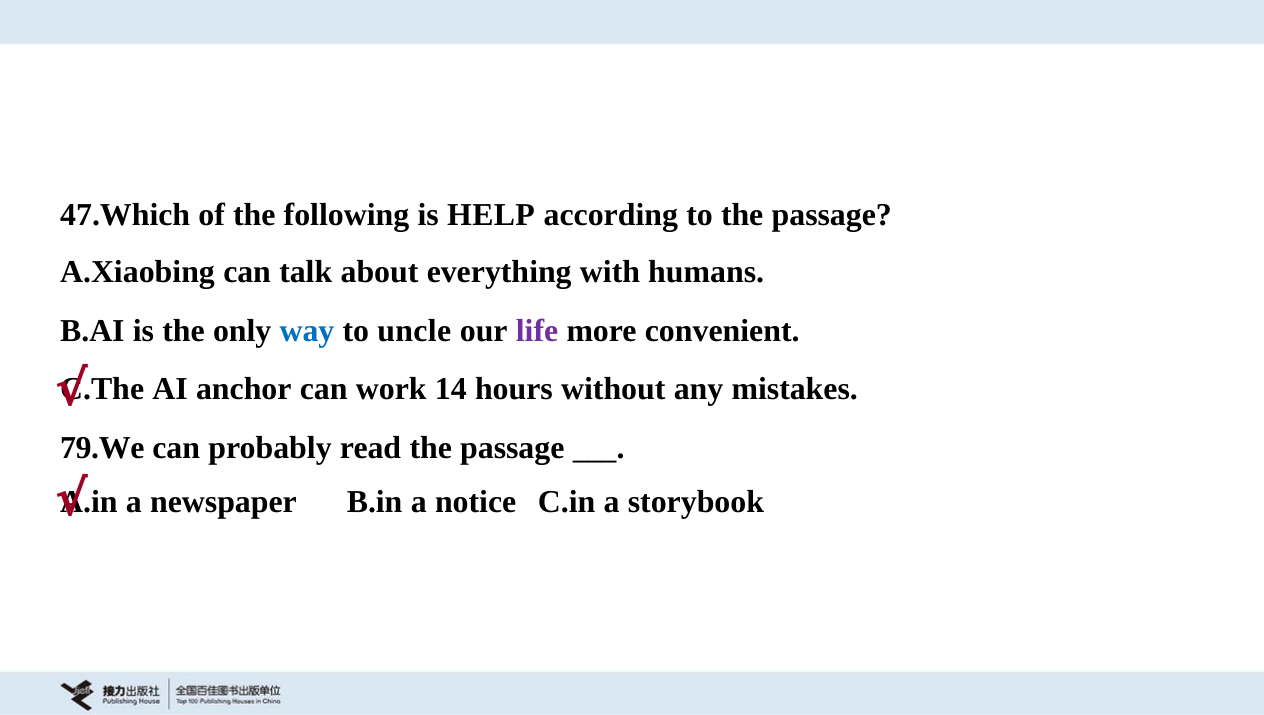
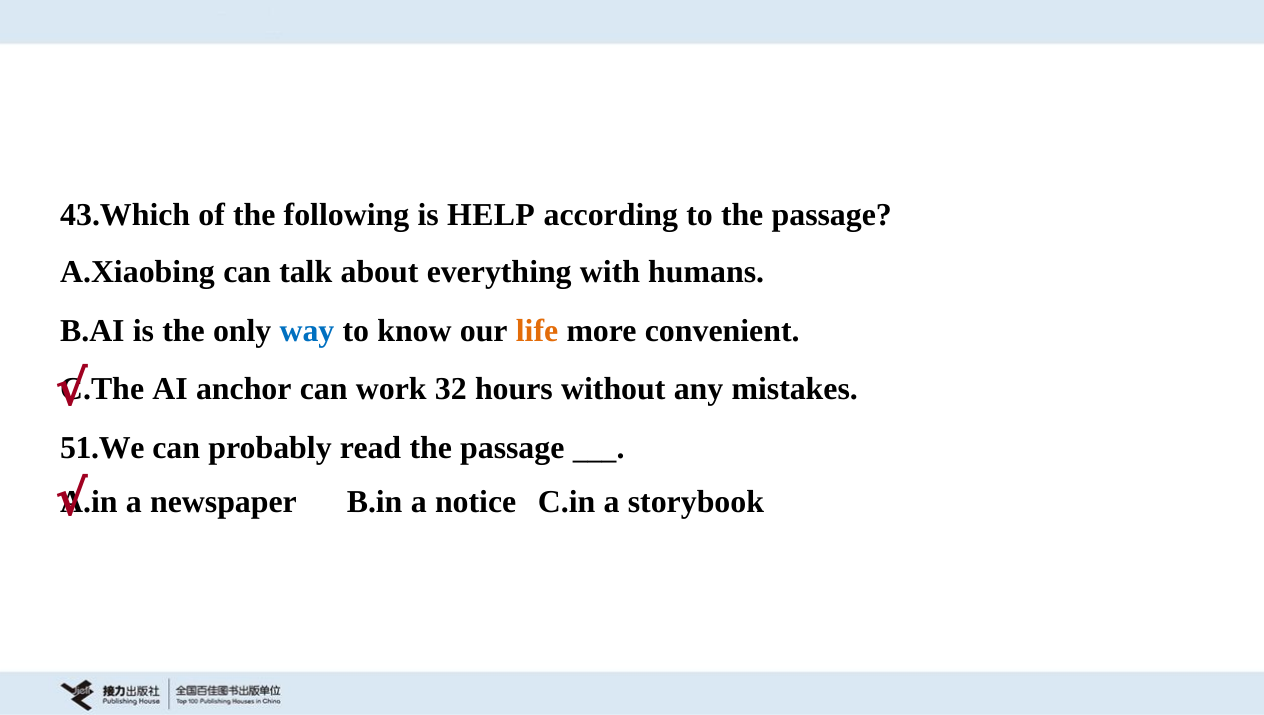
47.Which: 47.Which -> 43.Which
uncle: uncle -> know
life colour: purple -> orange
14: 14 -> 32
79.We: 79.We -> 51.We
